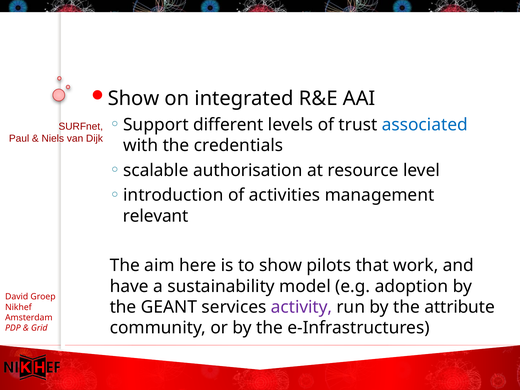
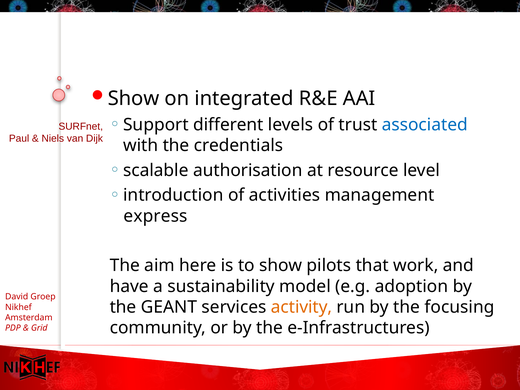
relevant: relevant -> express
activity colour: purple -> orange
attribute: attribute -> focusing
